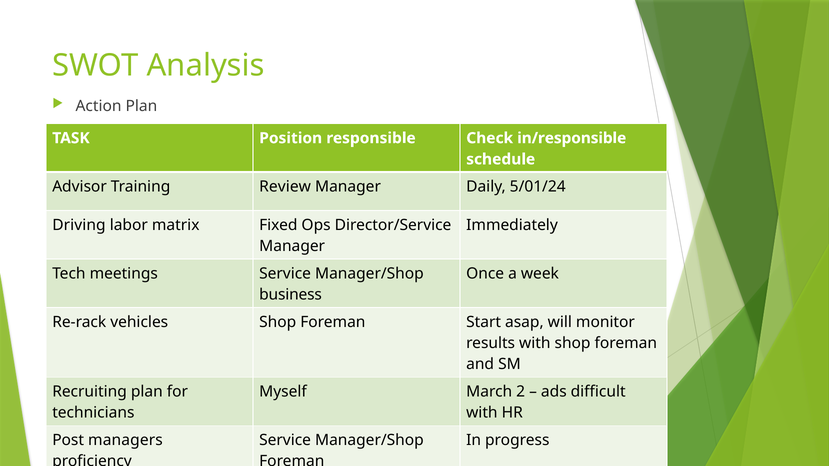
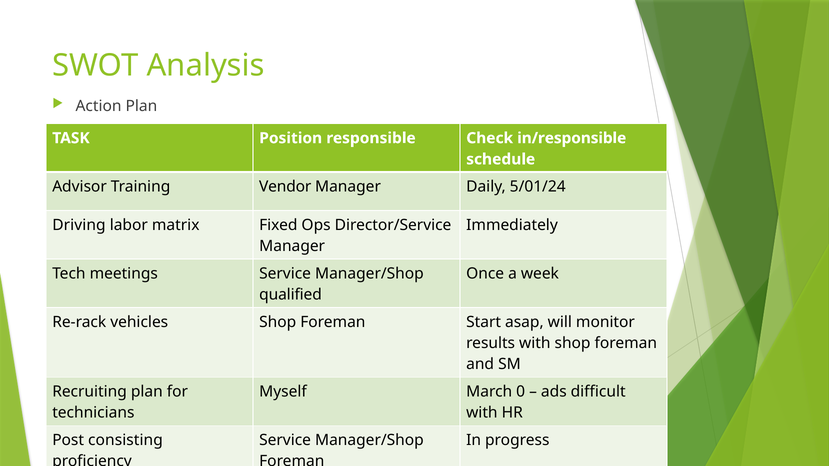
Review: Review -> Vendor
business: business -> qualified
2: 2 -> 0
managers: managers -> consisting
